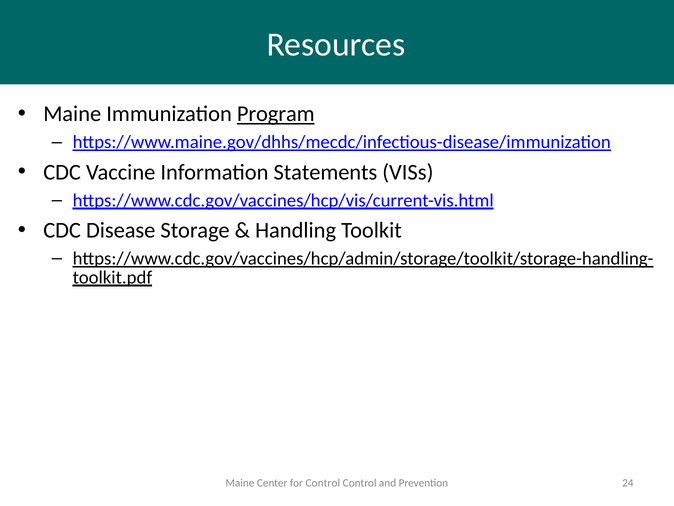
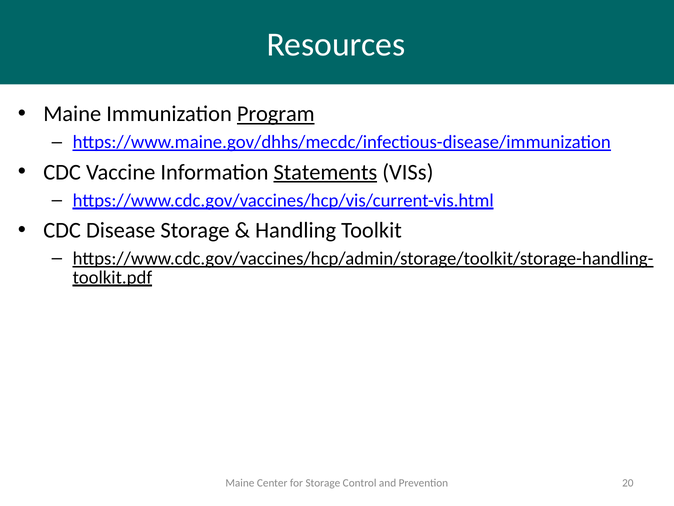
Statements underline: none -> present
for Control: Control -> Storage
24: 24 -> 20
